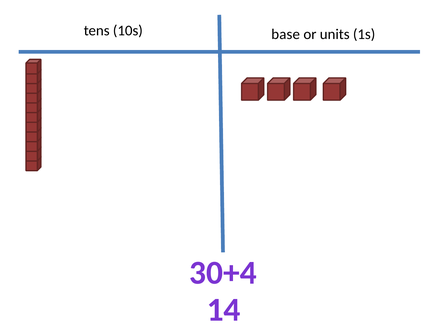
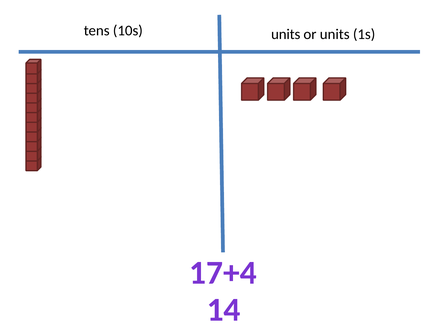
10s base: base -> units
30+4: 30+4 -> 17+4
